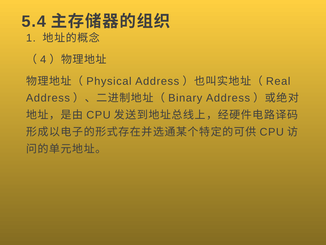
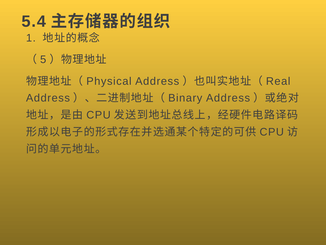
4: 4 -> 5
